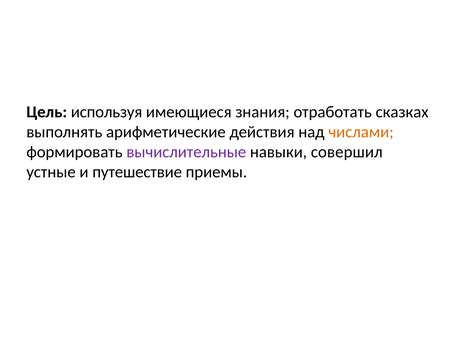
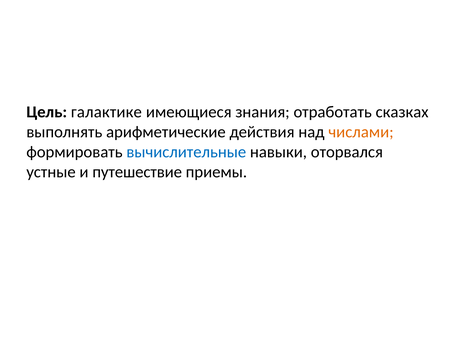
используя: используя -> галактике
вычислительные colour: purple -> blue
совершил: совершил -> оторвался
